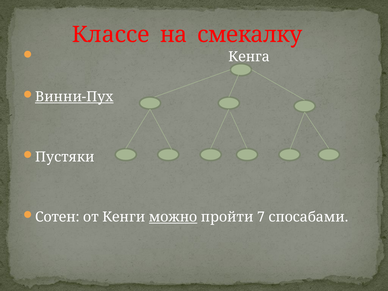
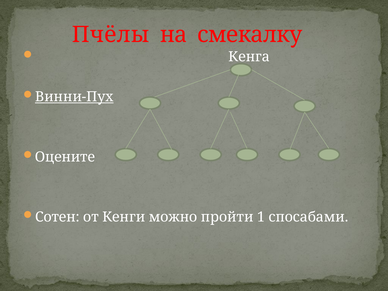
Классе: Классе -> Пчёлы
Пустяки: Пустяки -> Оцените
можно underline: present -> none
7: 7 -> 1
